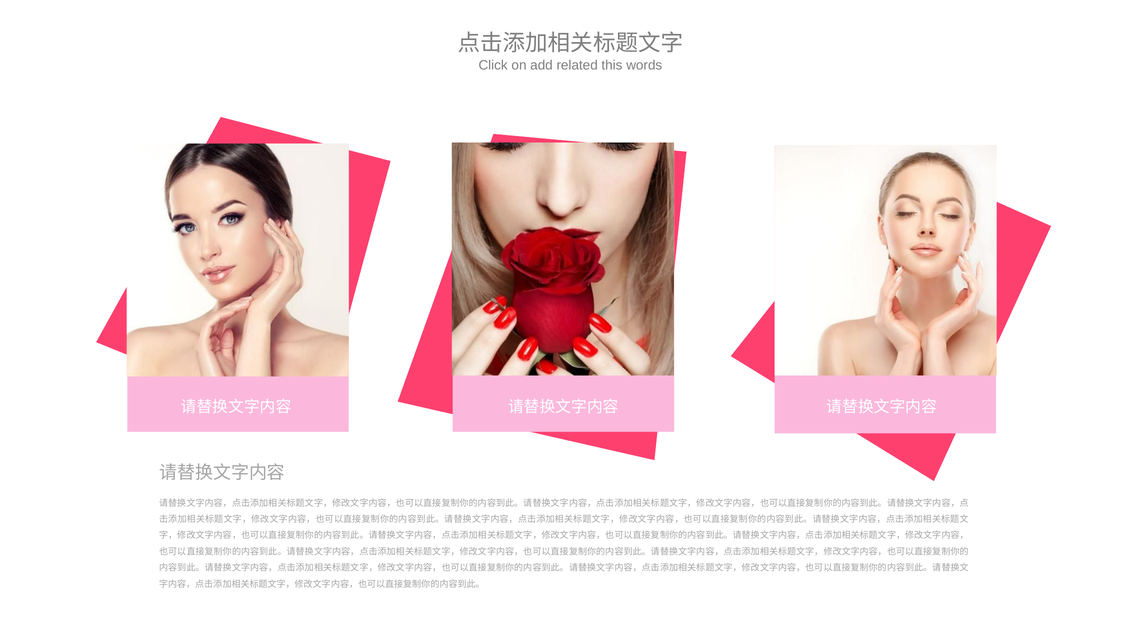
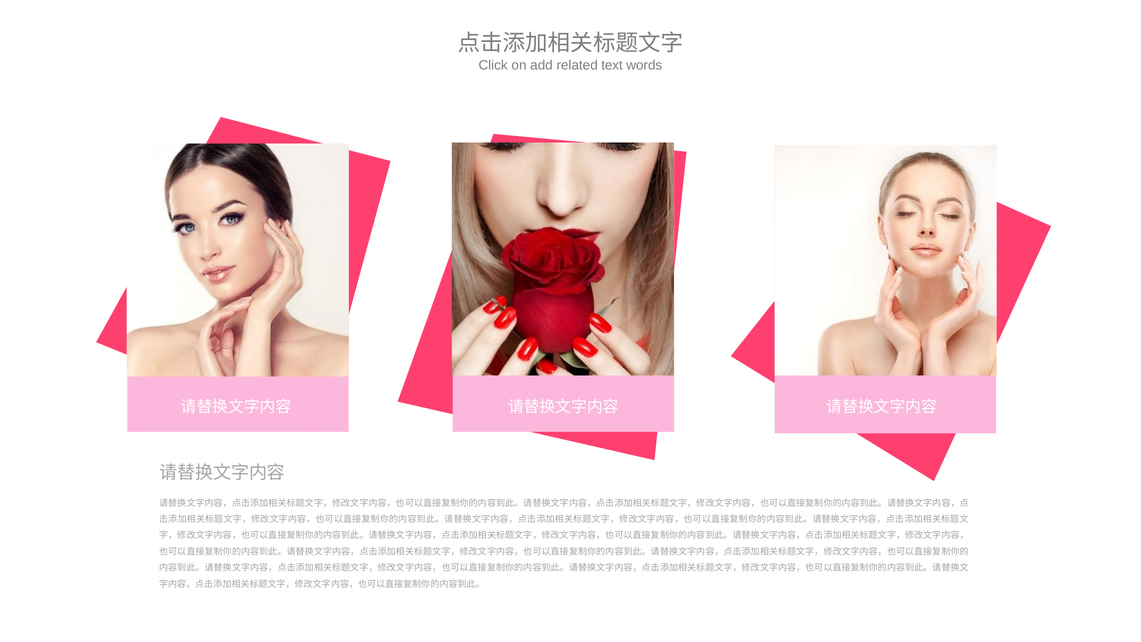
this: this -> text
